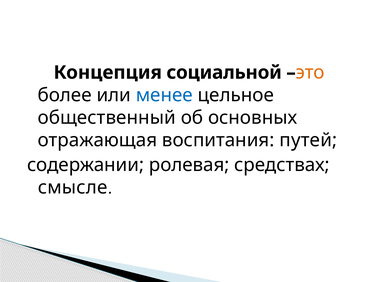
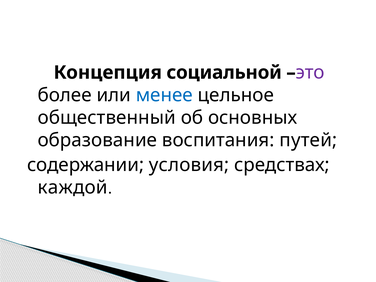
это colour: orange -> purple
отражающая: отражающая -> образование
ролевая: ролевая -> условия
смысле: смысле -> каждой
